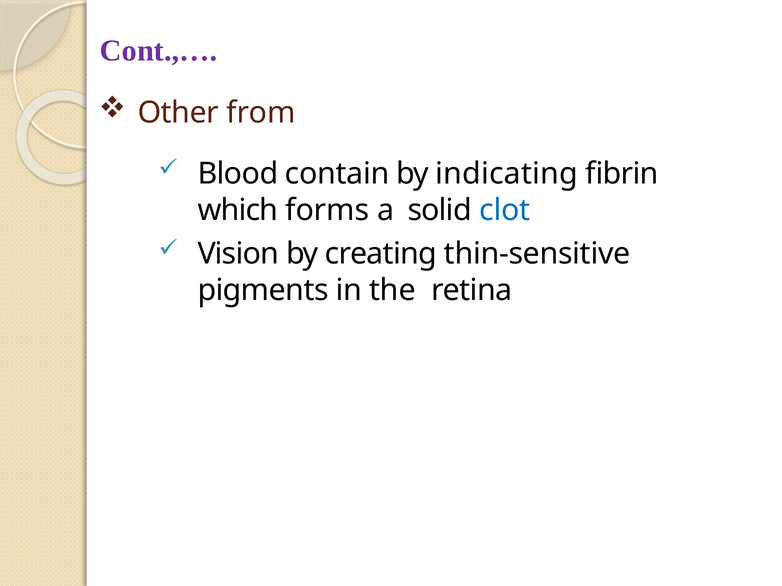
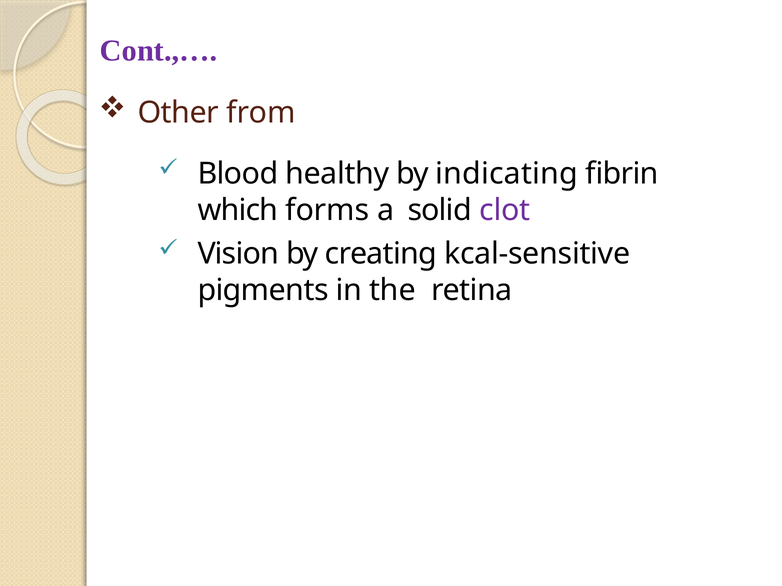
contain: contain -> healthy
clot colour: blue -> purple
thin-sensitive: thin-sensitive -> kcal-sensitive
